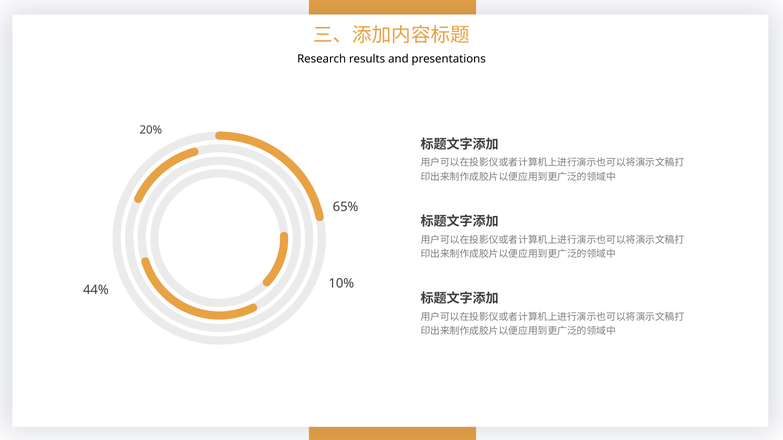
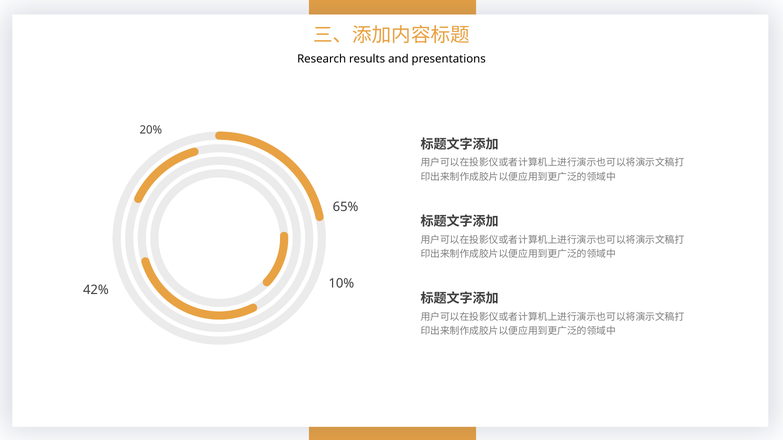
44%: 44% -> 42%
